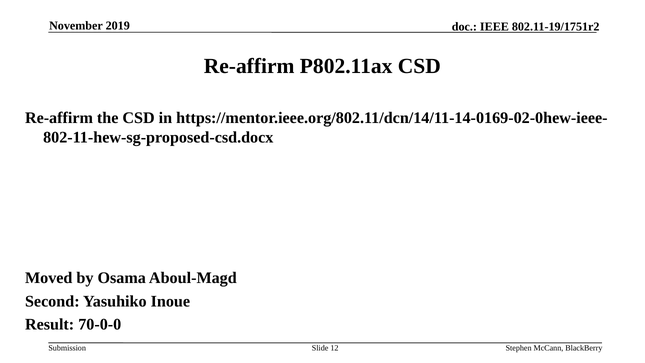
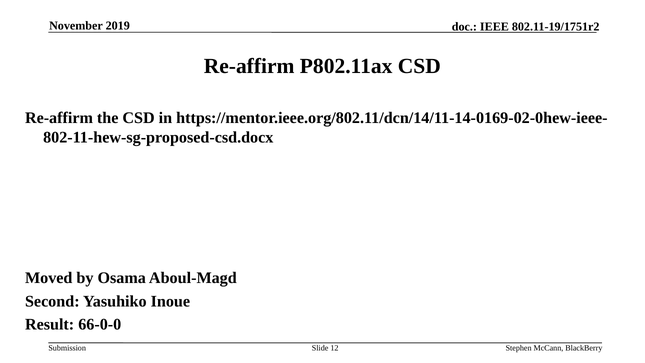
70-0-0: 70-0-0 -> 66-0-0
